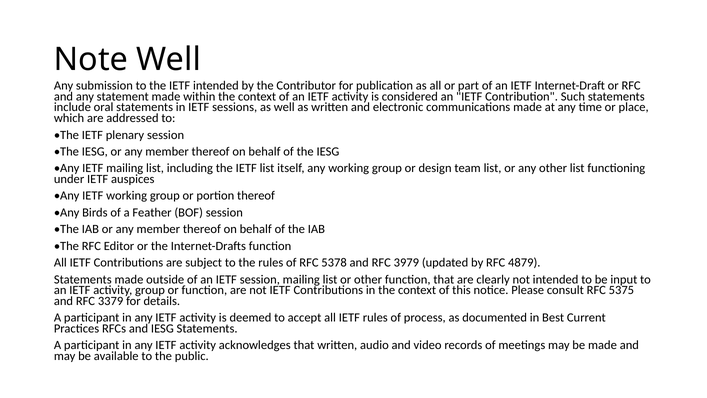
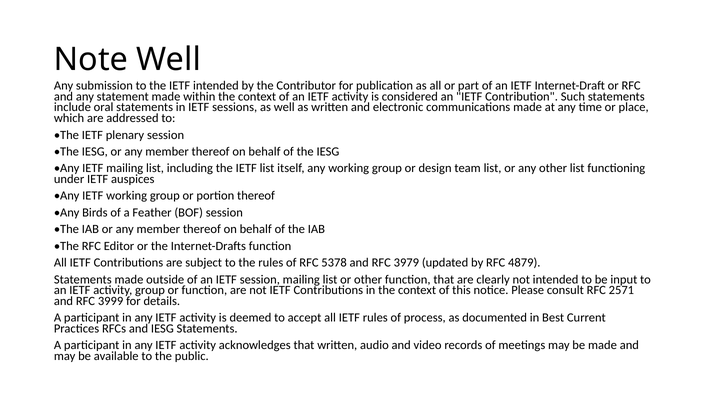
5375: 5375 -> 2571
3379: 3379 -> 3999
